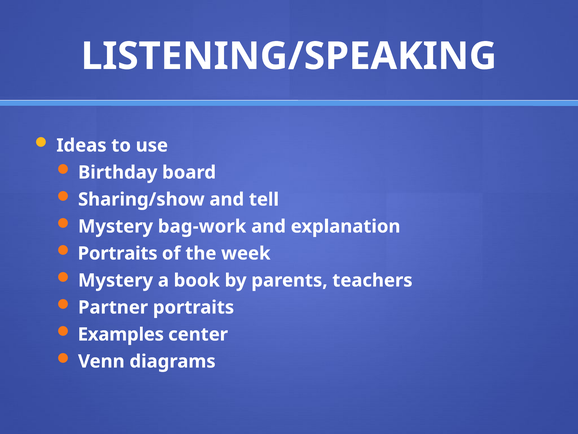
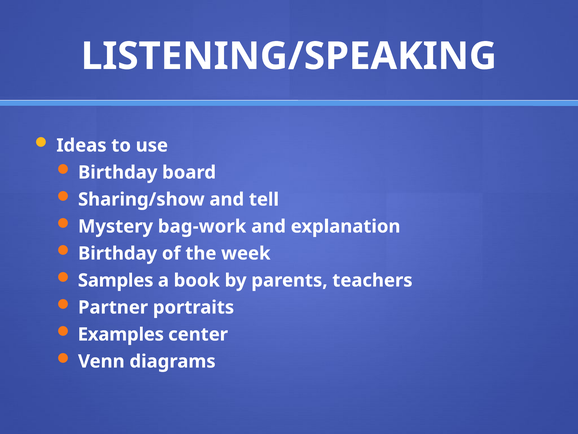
Portraits at (118, 253): Portraits -> Birthday
Mystery at (116, 280): Mystery -> Samples
